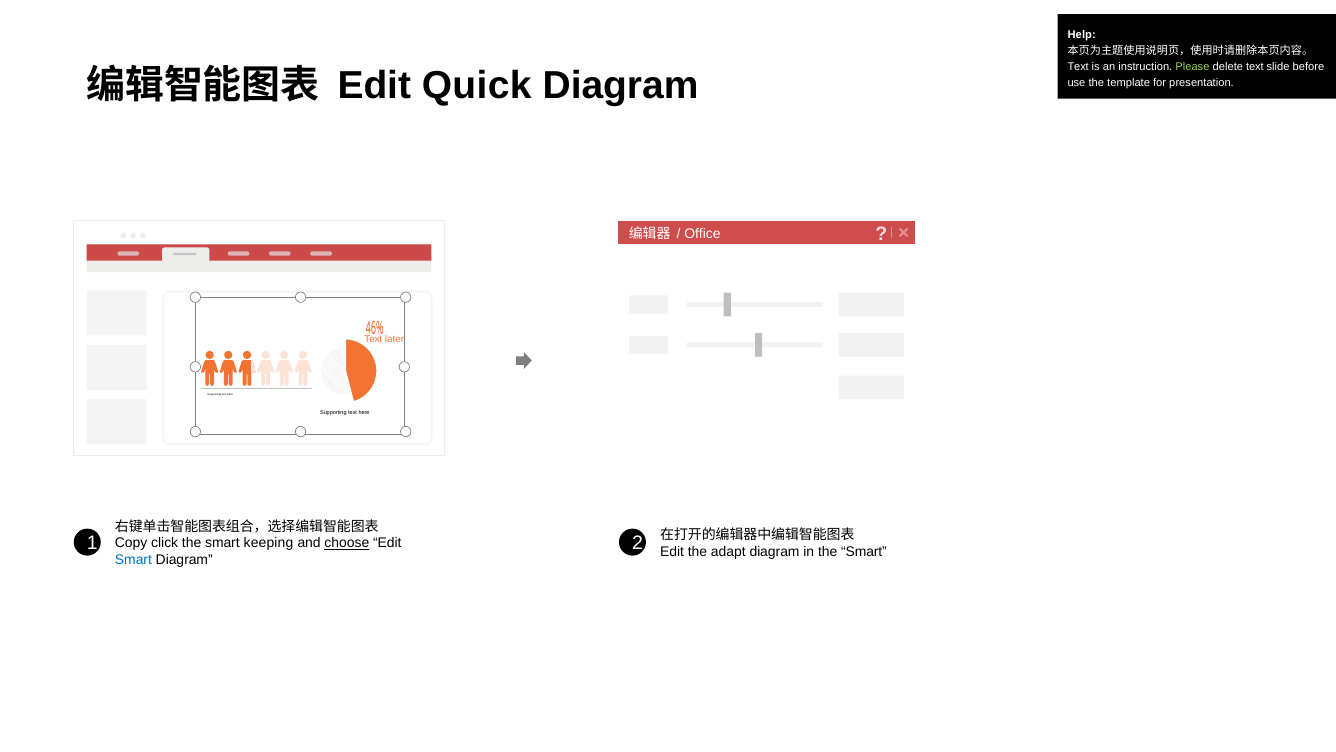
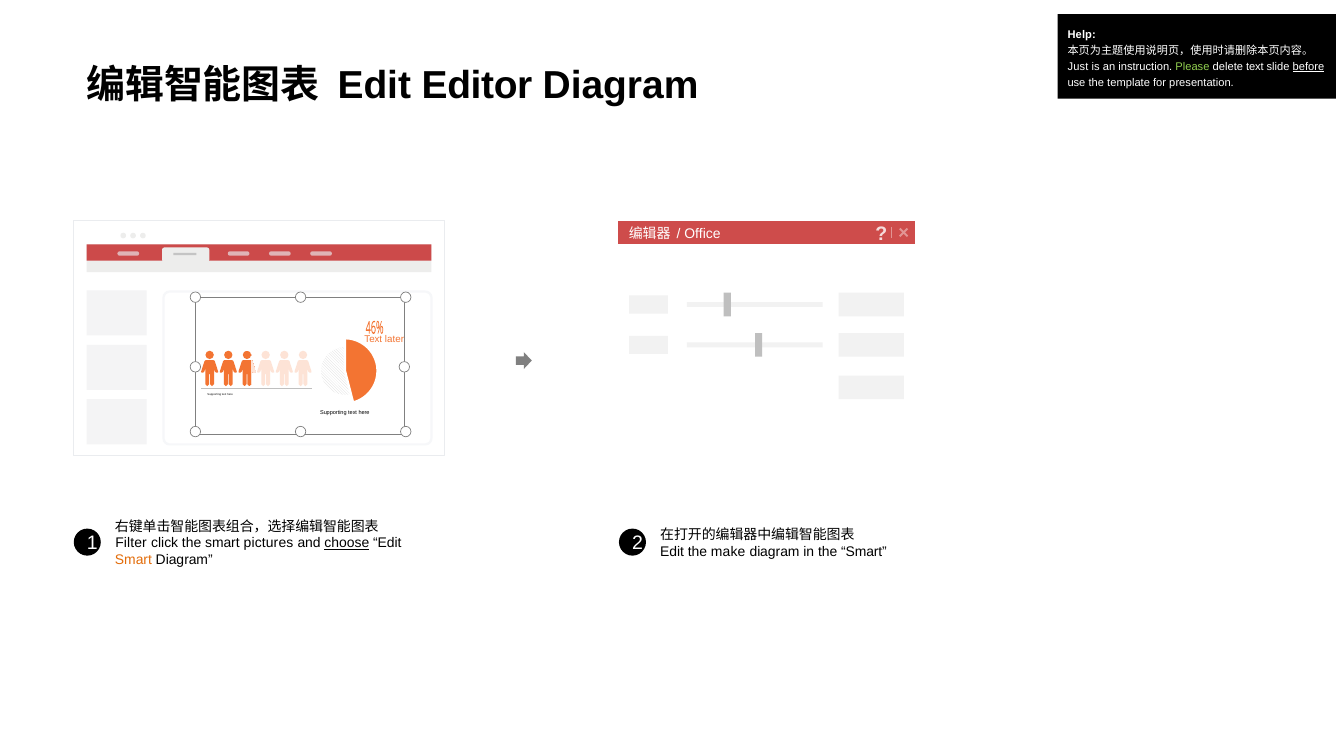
Text at (1078, 66): Text -> Just
before underline: none -> present
Quick: Quick -> Editor
Copy: Copy -> Filter
keeping: keeping -> pictures
adapt: adapt -> make
Smart at (133, 560) colour: blue -> orange
